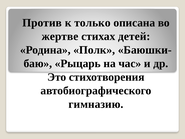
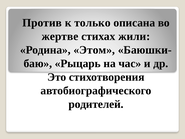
детей: детей -> жили
Полк: Полк -> Этом
гимназию: гимназию -> родителей
